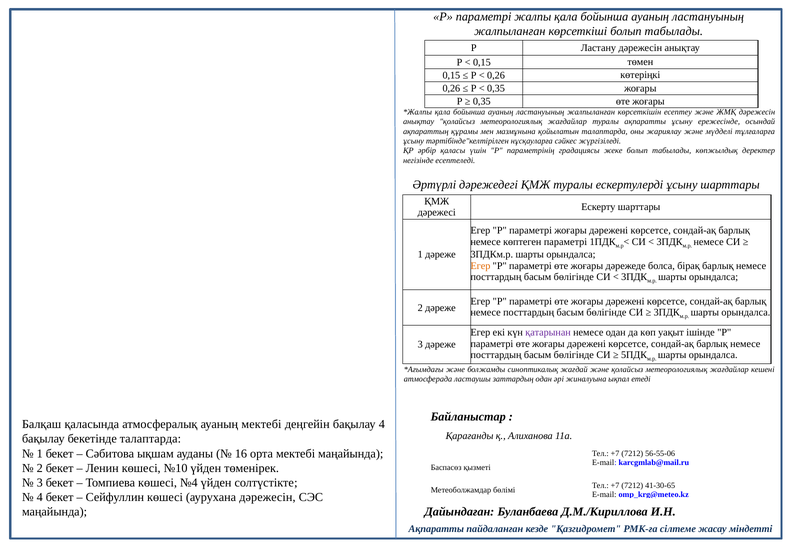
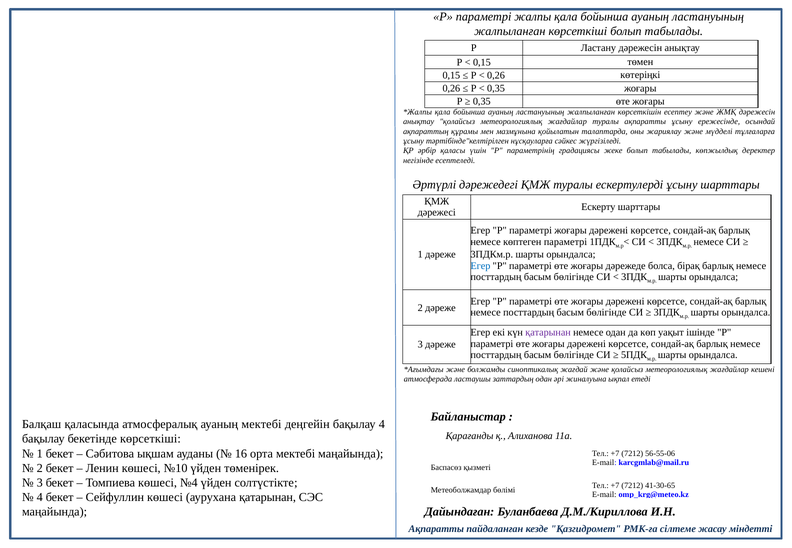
Егер at (480, 266) colour: orange -> blue
бекетінде талаптарда: талаптарда -> көрсеткіші
аурухана дәрежесін: дәрежесін -> қатарынан
